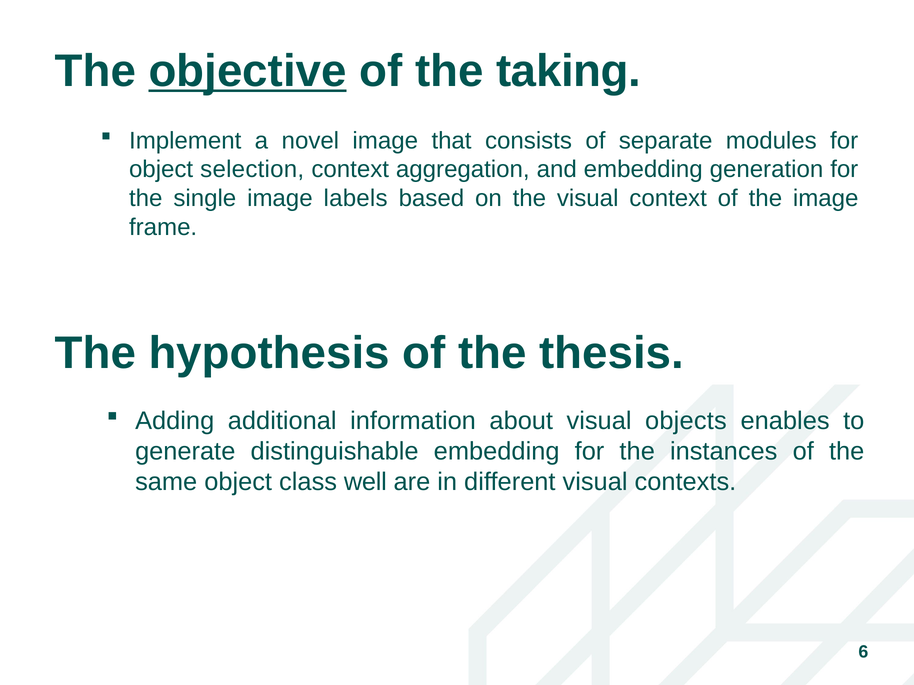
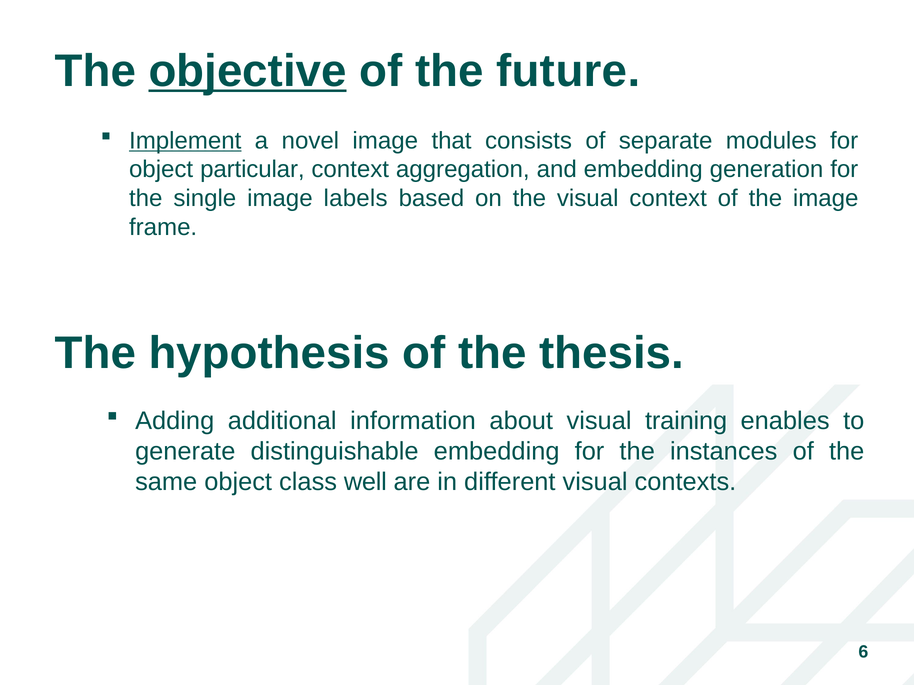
taking: taking -> future
Implement underline: none -> present
selection: selection -> particular
objects: objects -> training
